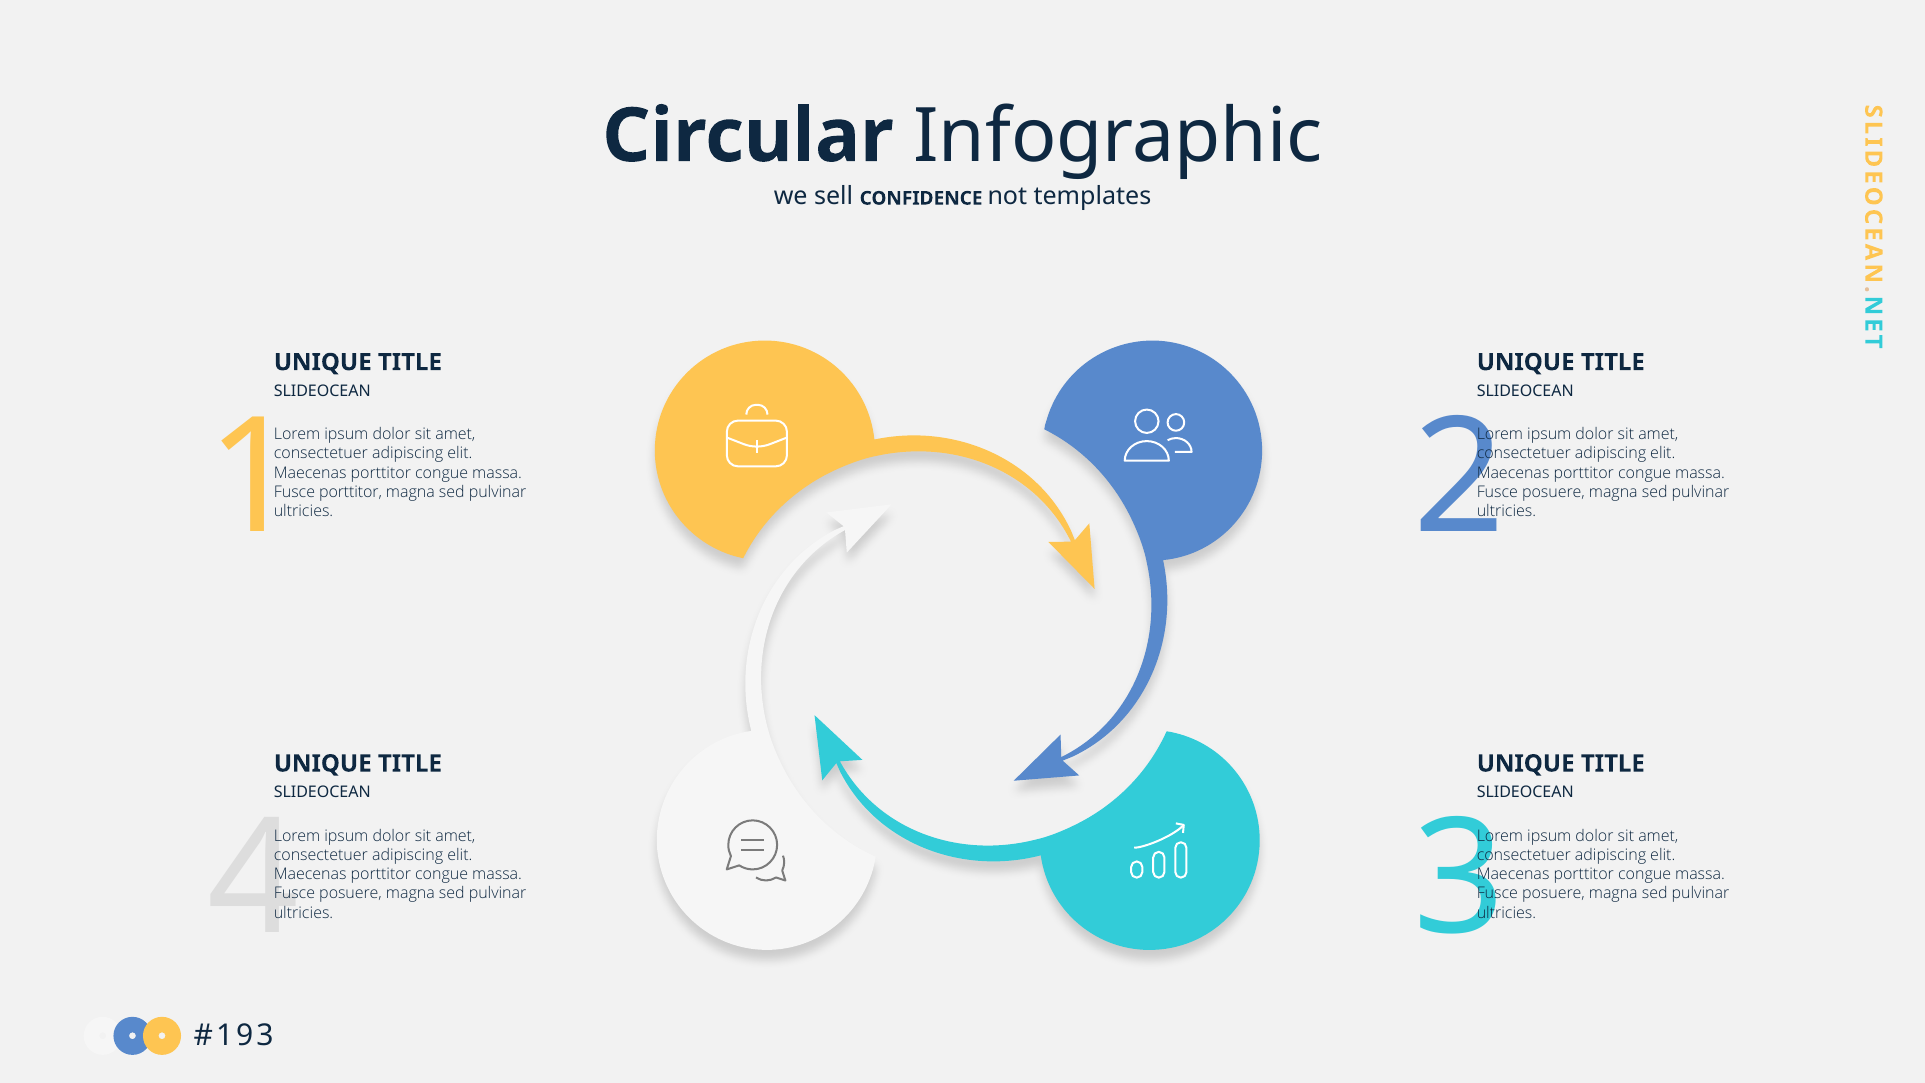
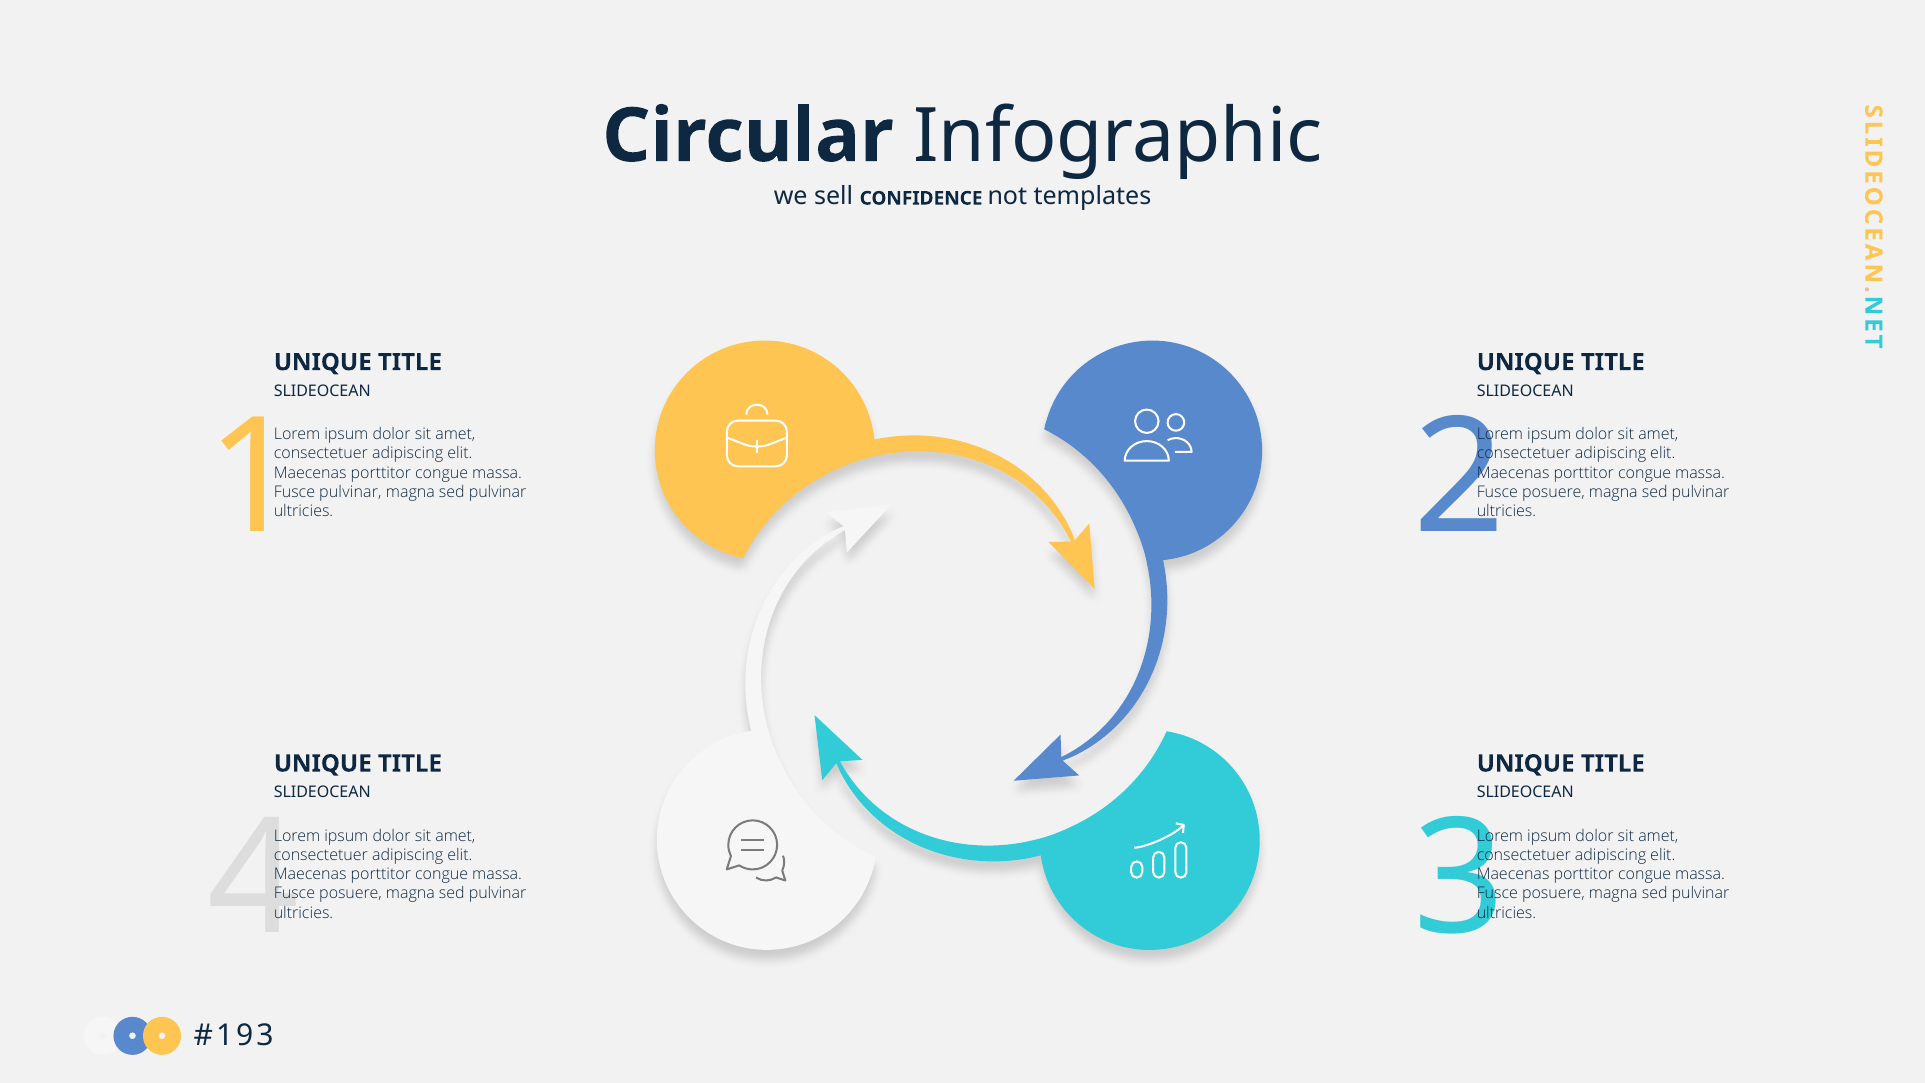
porttitor at (351, 492): porttitor -> pulvinar
